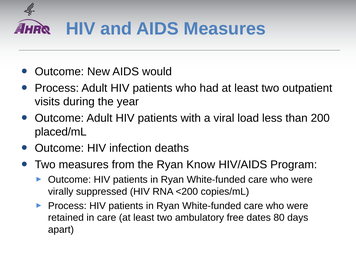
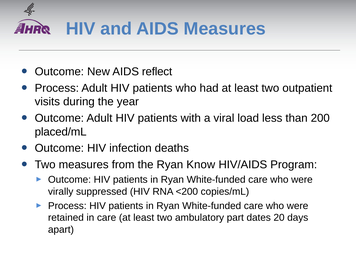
would: would -> reflect
free: free -> part
80: 80 -> 20
